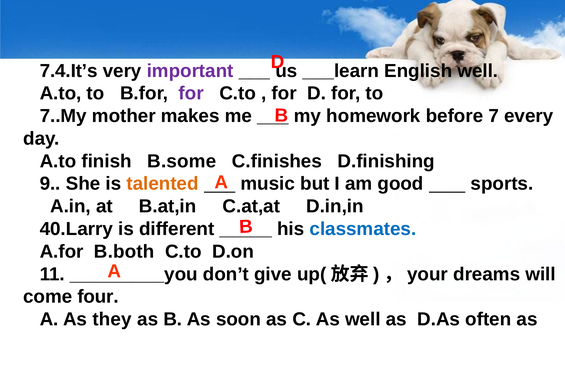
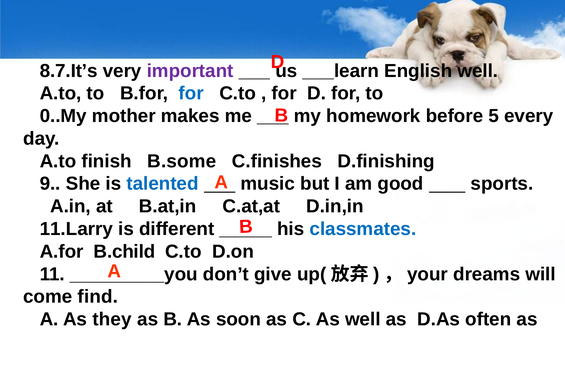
7.4.It’s: 7.4.It’s -> 8.7.It’s
for at (191, 93) colour: purple -> blue
7..My: 7..My -> 0..My
7: 7 -> 5
talented colour: orange -> blue
40.Larry: 40.Larry -> 11.Larry
B.both: B.both -> B.child
four: four -> find
